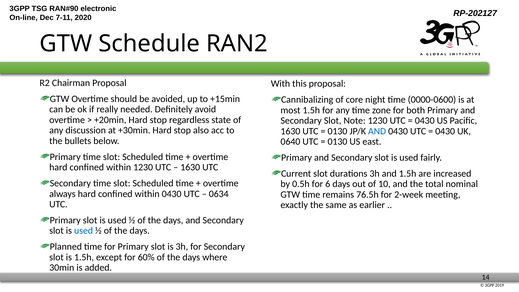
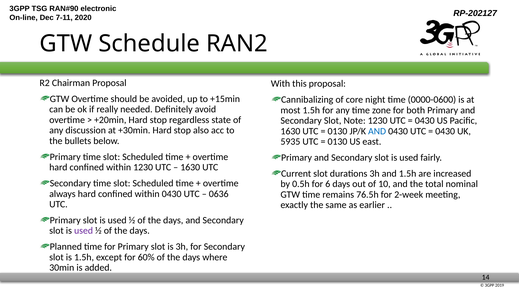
0640: 0640 -> 5935
0634: 0634 -> 0636
used at (84, 231) colour: blue -> purple
